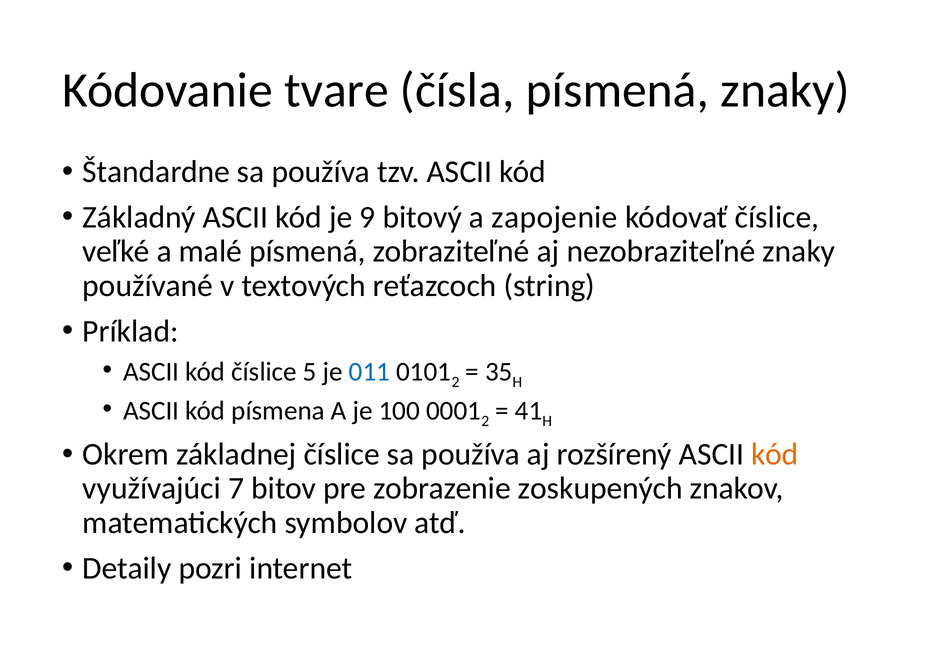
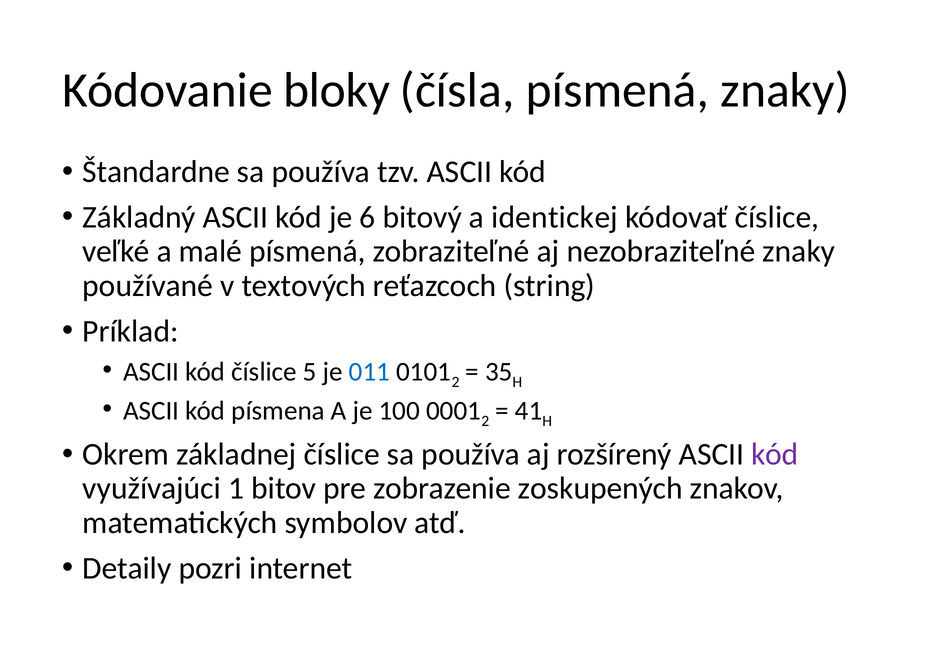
tvare: tvare -> bloky
9: 9 -> 6
zapojenie: zapojenie -> identickej
kód at (775, 454) colour: orange -> purple
7: 7 -> 1
